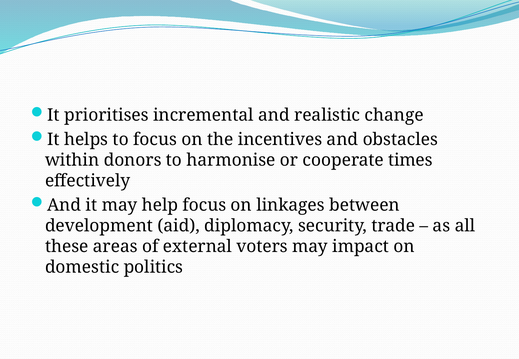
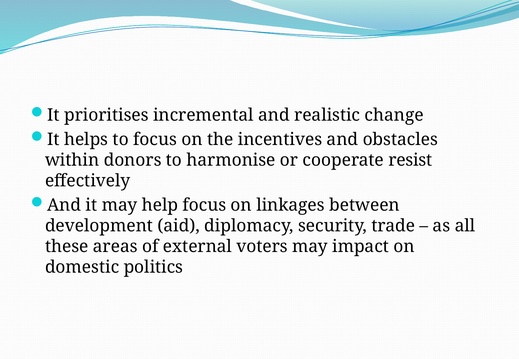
times: times -> resist
